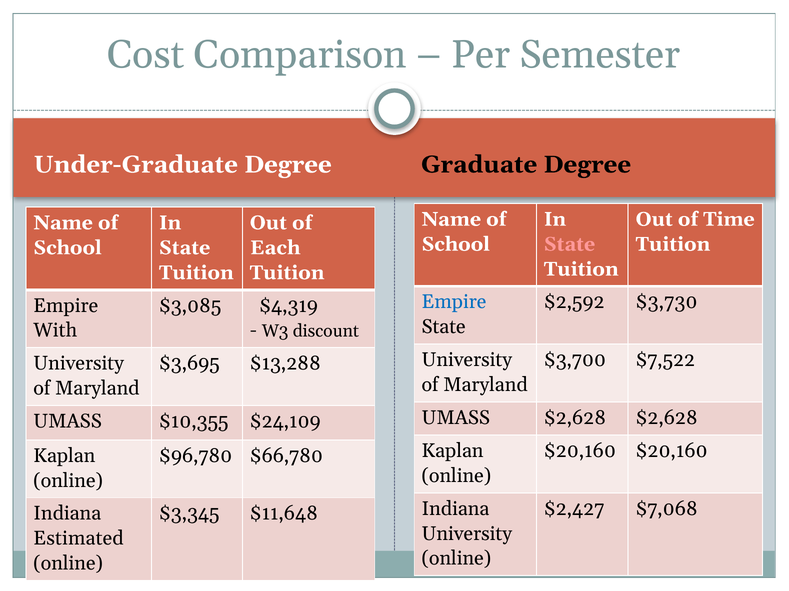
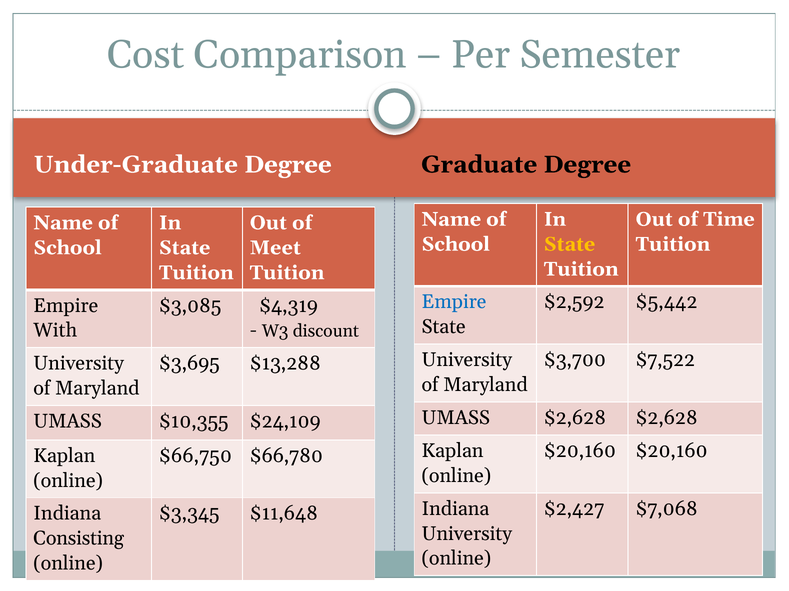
State at (570, 244) colour: pink -> yellow
Each: Each -> Meet
$3,730: $3,730 -> $5,442
$96,780: $96,780 -> $66,750
Estimated: Estimated -> Consisting
